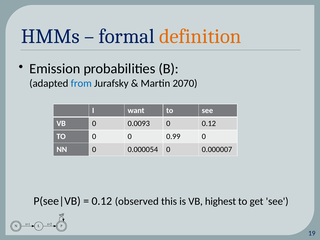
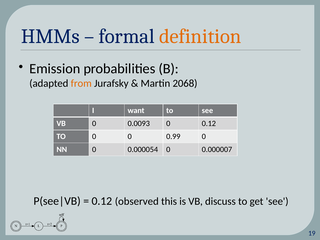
from colour: blue -> orange
2070: 2070 -> 2068
highest: highest -> discuss
